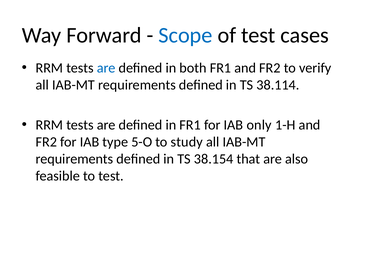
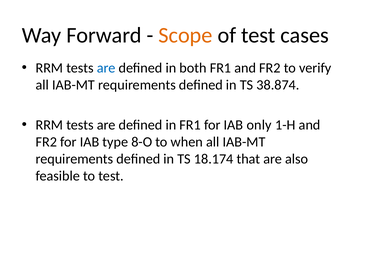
Scope colour: blue -> orange
38.114: 38.114 -> 38.874
5-O: 5-O -> 8-O
study: study -> when
38.154: 38.154 -> 18.174
